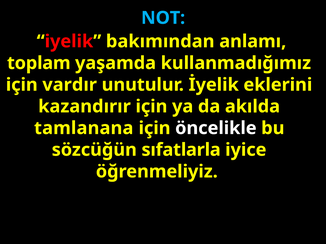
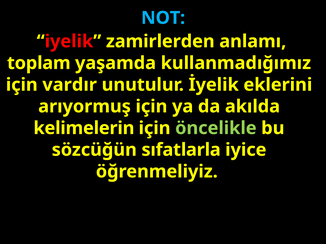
bakımından: bakımından -> zamirlerden
kazandırır: kazandırır -> arıyormuş
tamlanana: tamlanana -> kelimelerin
öncelikle colour: white -> light green
